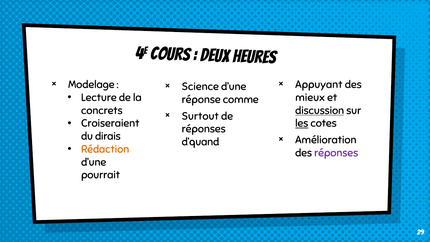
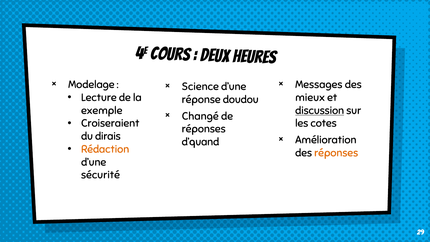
Appuyant: Appuyant -> Messages
comme: comme -> doudou
concrets: concrets -> exemple
Surtout: Surtout -> Changé
les underline: present -> none
réponses at (336, 153) colour: purple -> orange
pourrait: pourrait -> sécurité
